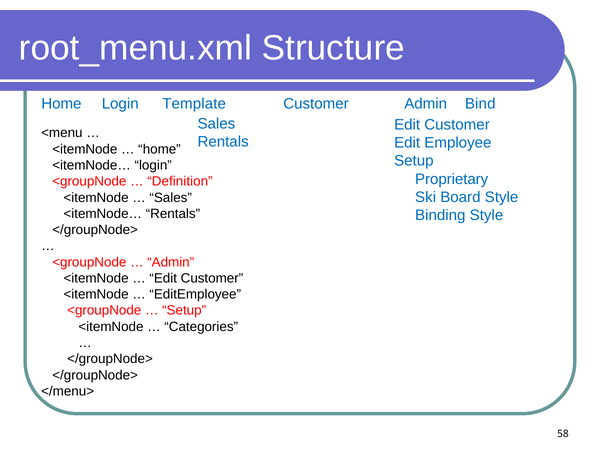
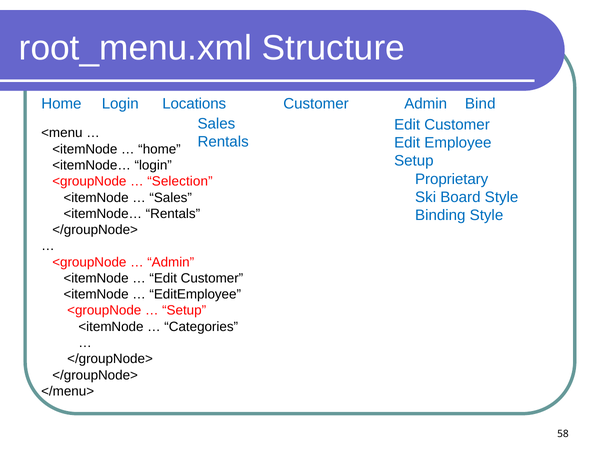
Template: Template -> Locations
Definition: Definition -> Selection
